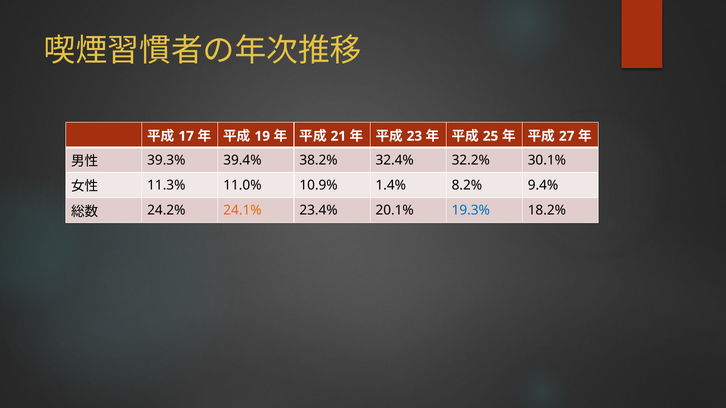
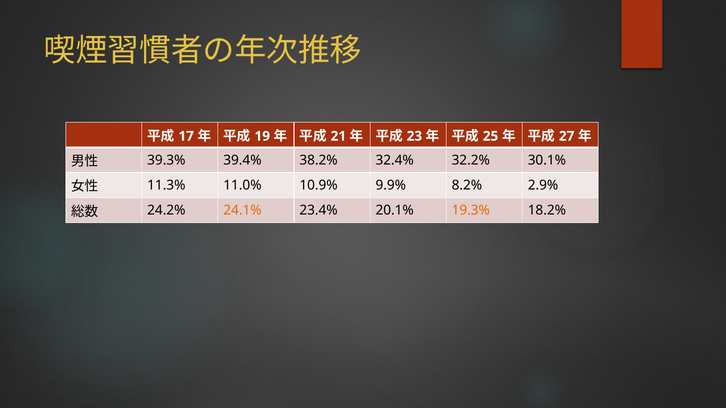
1.4%: 1.4% -> 9.9%
9.4%: 9.4% -> 2.9%
19.3% colour: blue -> orange
